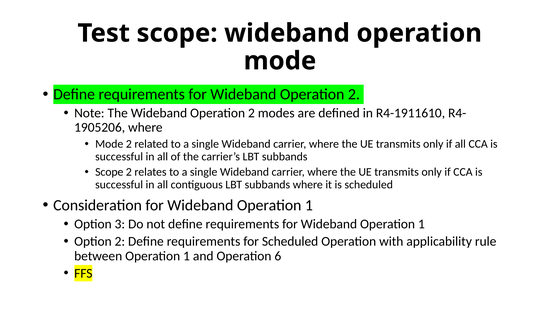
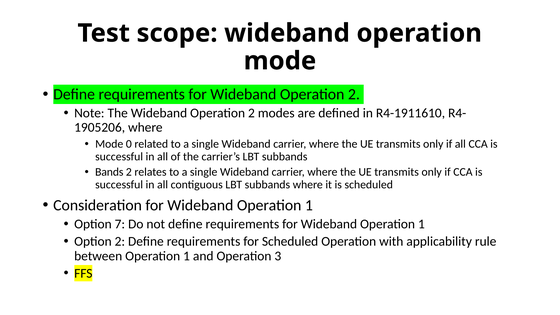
Mode 2: 2 -> 0
Scope at (109, 172): Scope -> Bands
3: 3 -> 7
6: 6 -> 3
